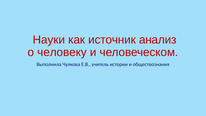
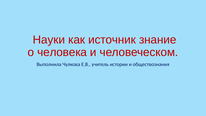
анализ: анализ -> знание
человеку: человеку -> человека
